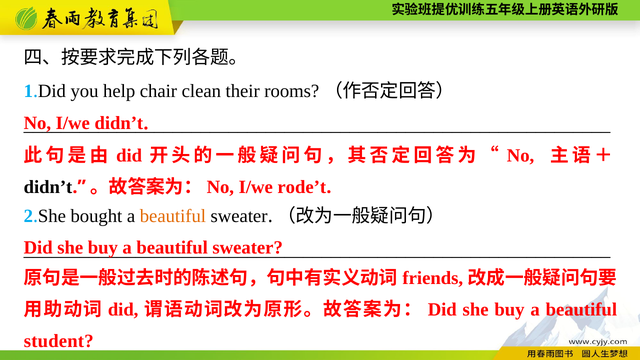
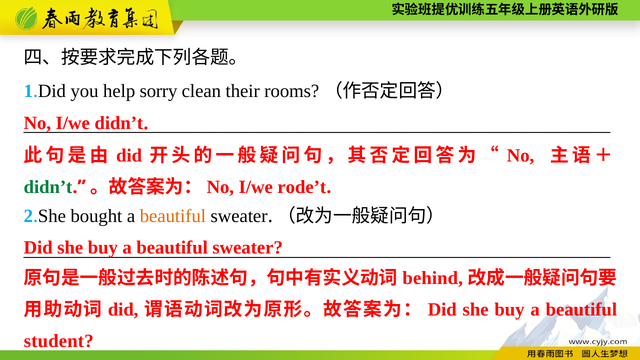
chair: chair -> sorry
didn’t at (48, 187) colour: black -> green
friends: friends -> behind
